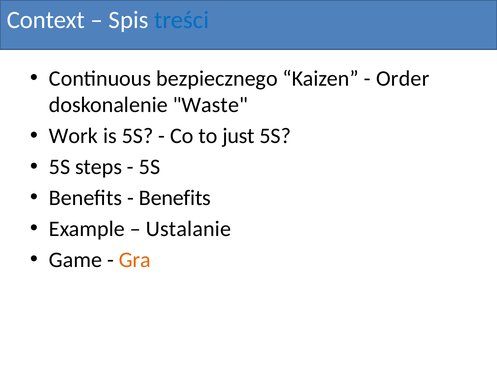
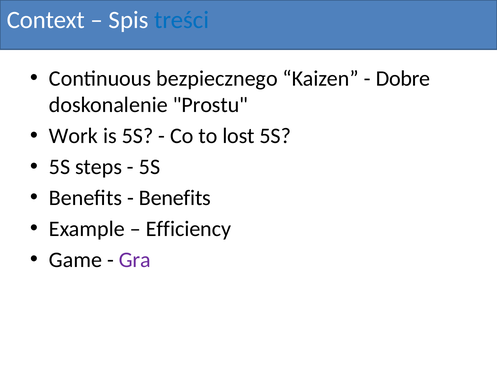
Order: Order -> Dobre
Waste: Waste -> Prostu
just: just -> lost
Ustalanie: Ustalanie -> Efficiency
Gra colour: orange -> purple
